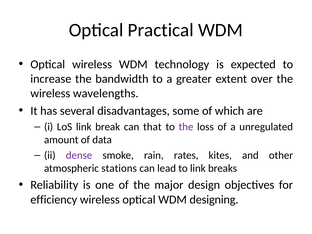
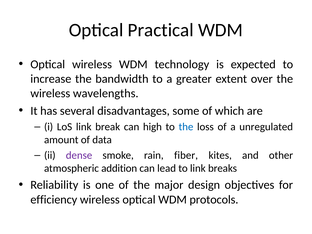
that: that -> high
the at (186, 127) colour: purple -> blue
rates: rates -> fiber
stations: stations -> addition
designing: designing -> protocols
